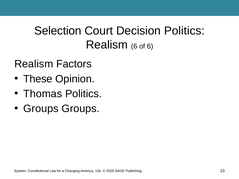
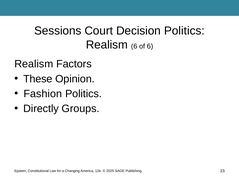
Selection: Selection -> Sessions
Thomas: Thomas -> Fashion
Groups at (41, 109): Groups -> Directly
